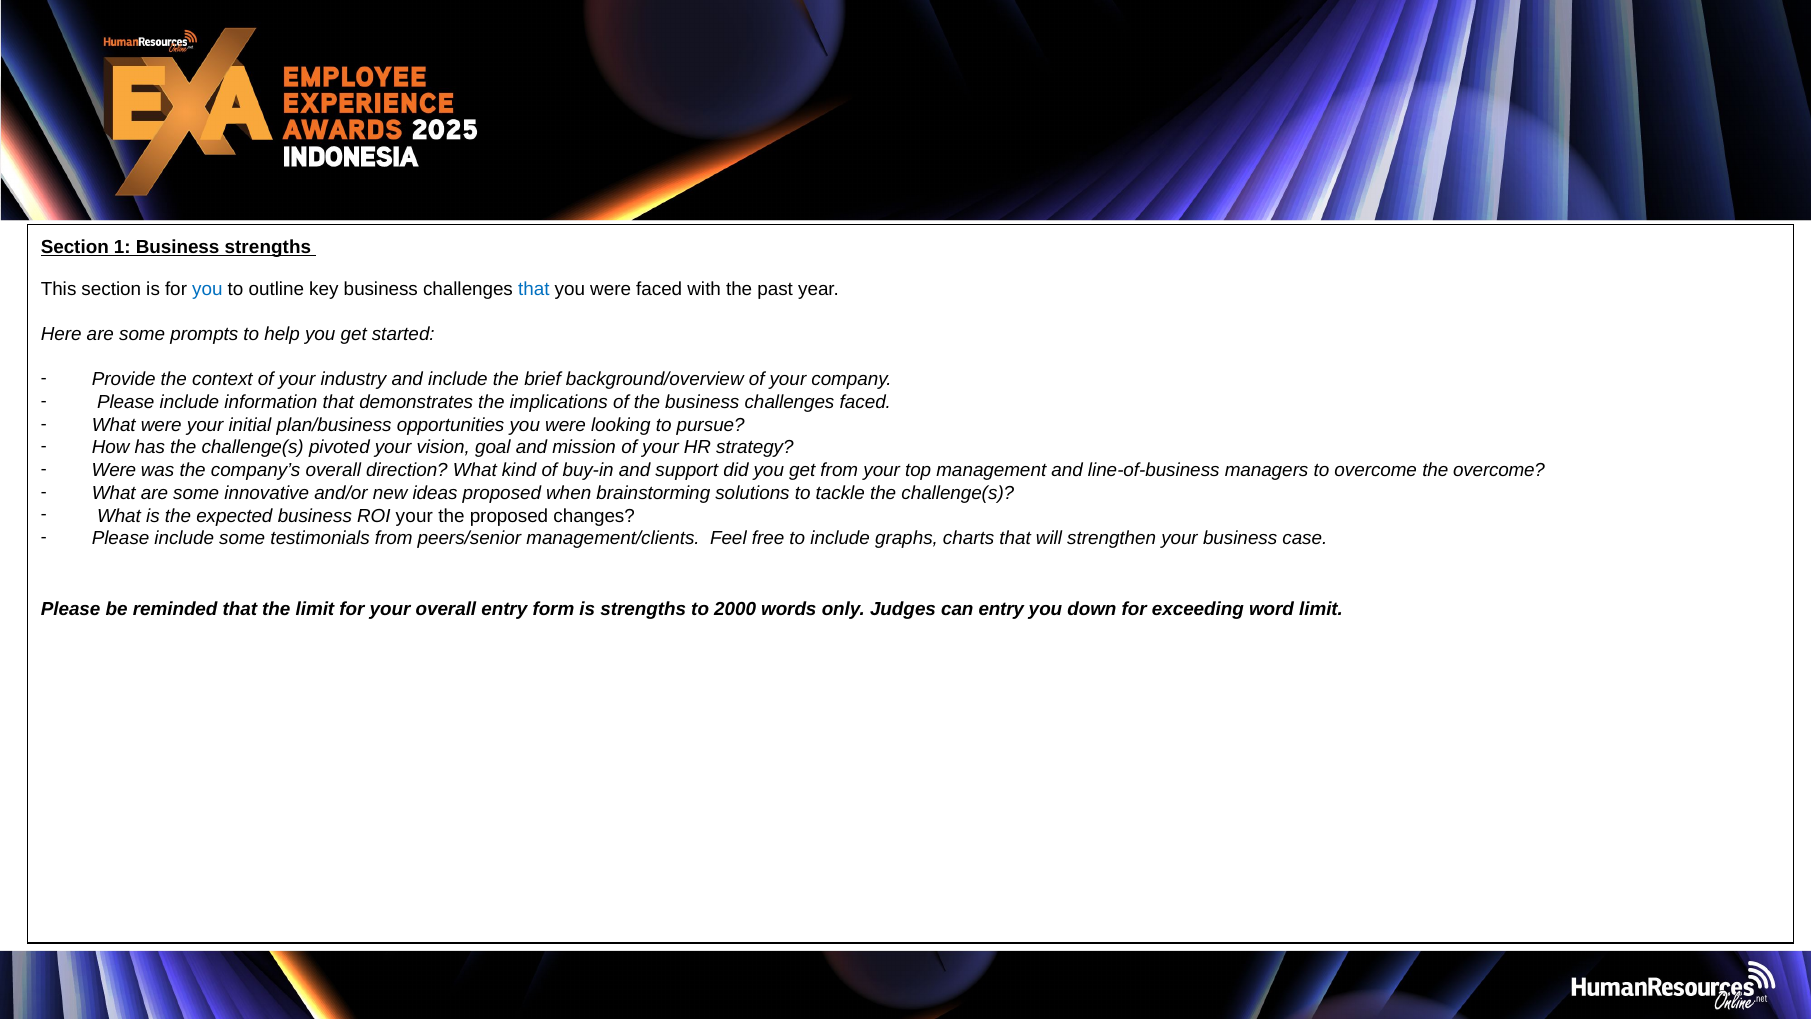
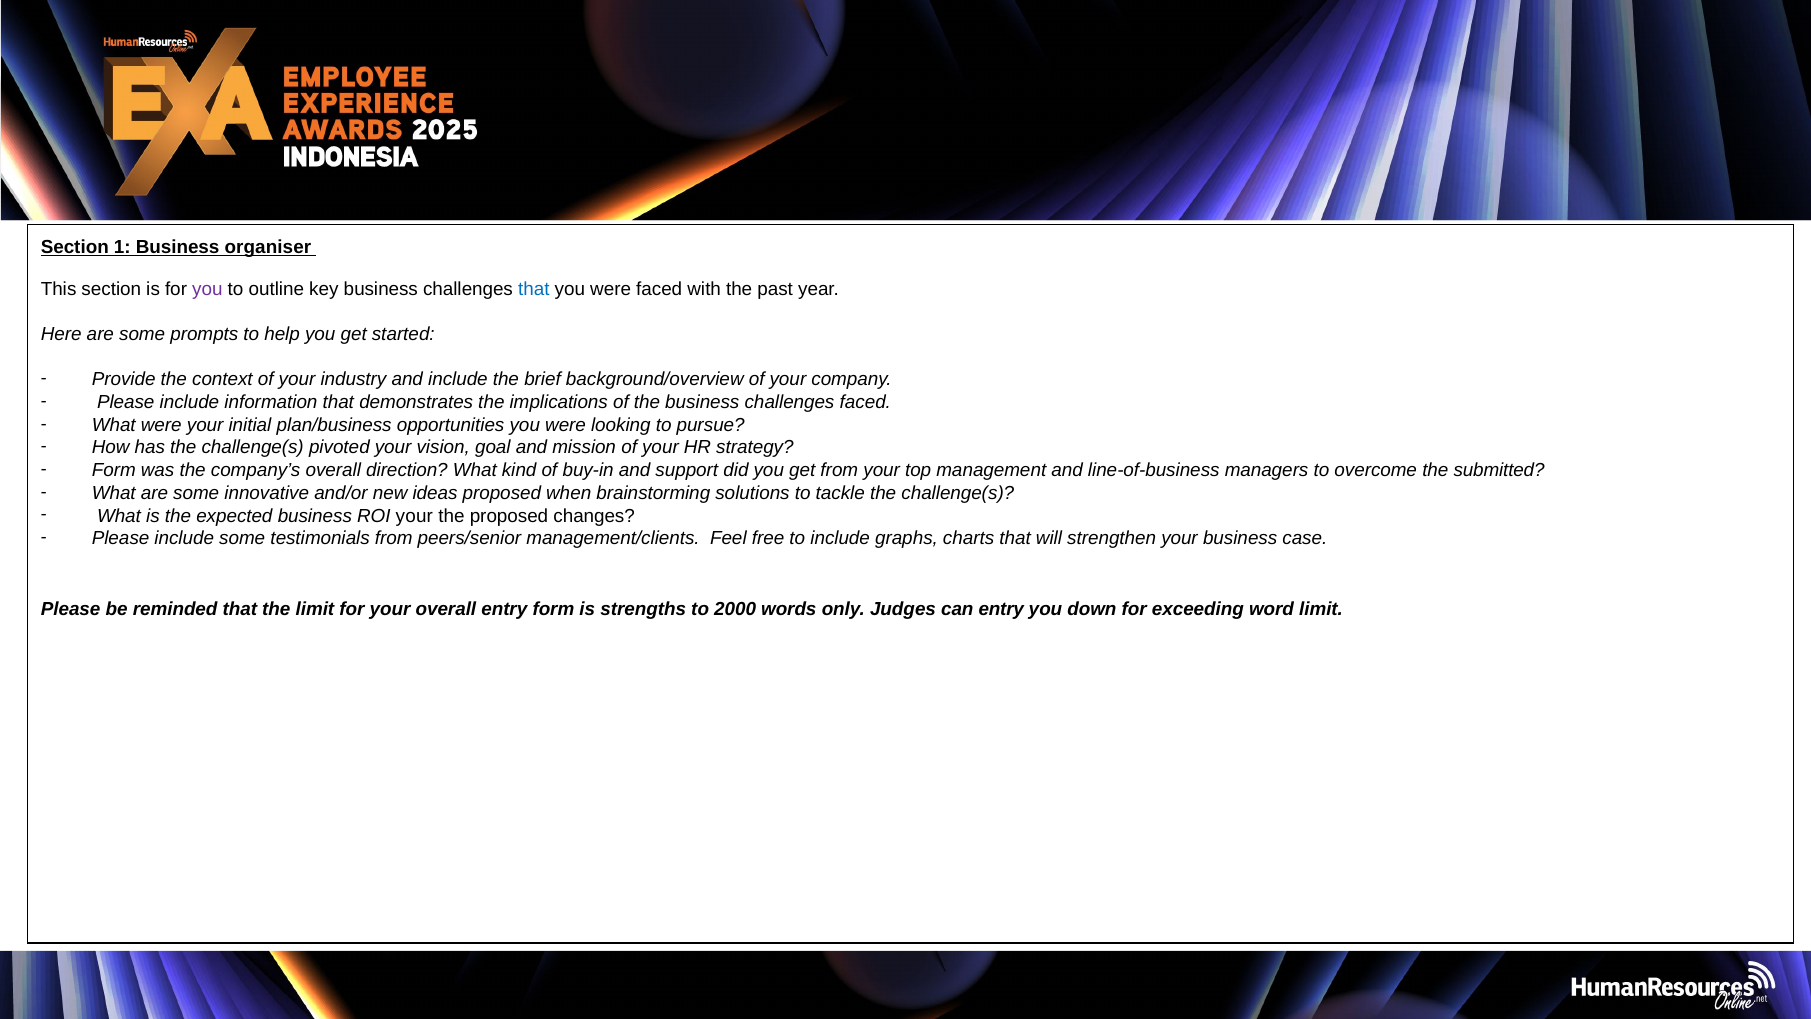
Business strengths: strengths -> organiser
you at (207, 289) colour: blue -> purple
Were at (114, 470): Were -> Form
the overcome: overcome -> submitted
